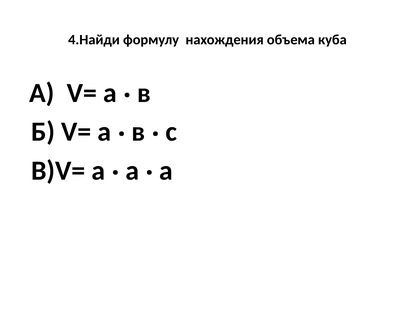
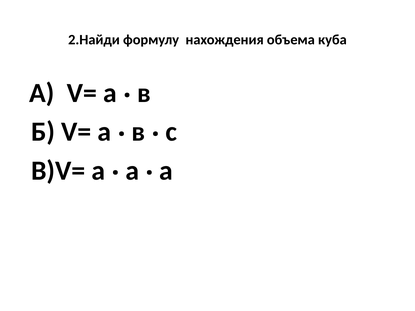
4.Найди: 4.Найди -> 2.Найди
